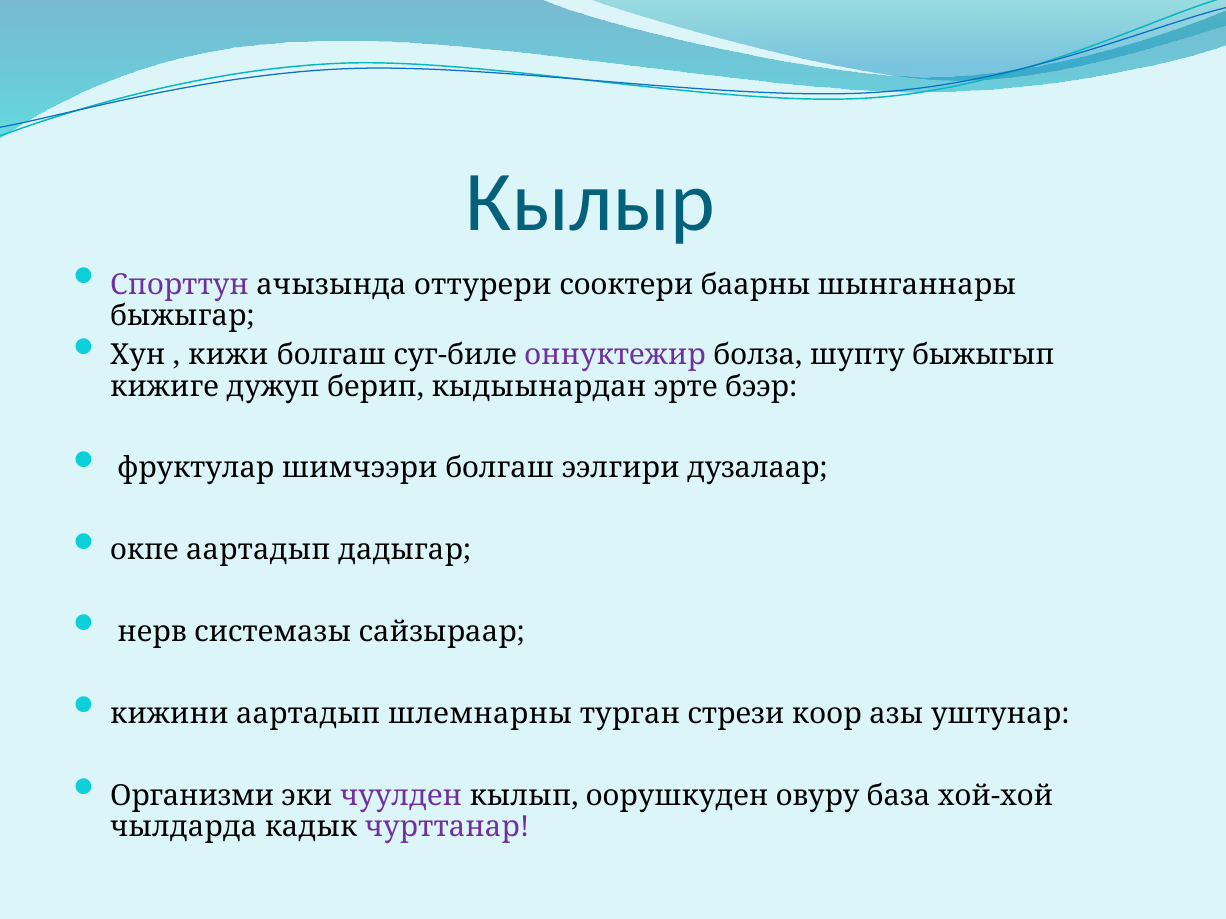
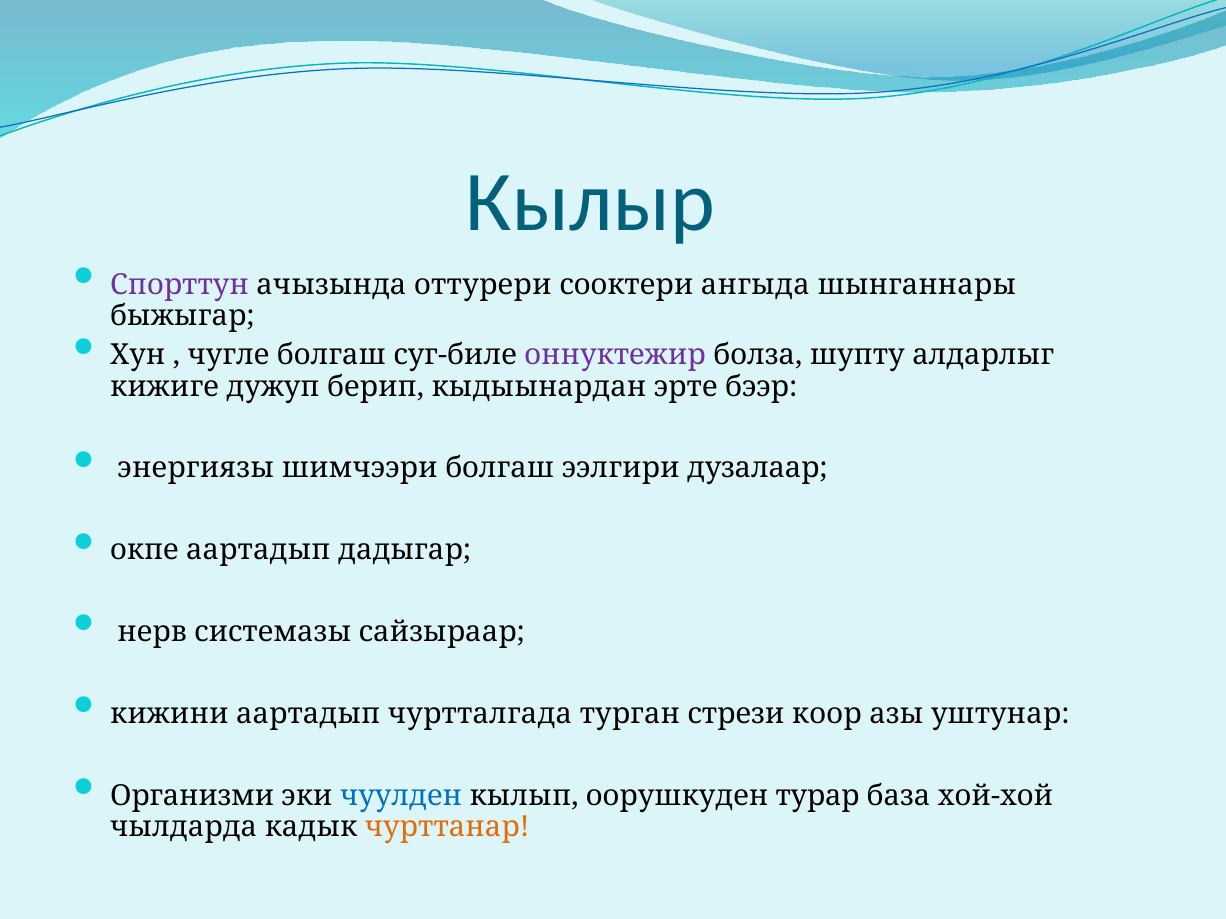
баарны: баарны -> ангыда
кижи: кижи -> чугле
быжыгып: быжыгып -> алдарлыг
фруктулар: фруктулар -> энергиязы
шлемнарны: шлемнарны -> чуртталгада
чуулден colour: purple -> blue
овуру: овуру -> турар
чурттанар colour: purple -> orange
